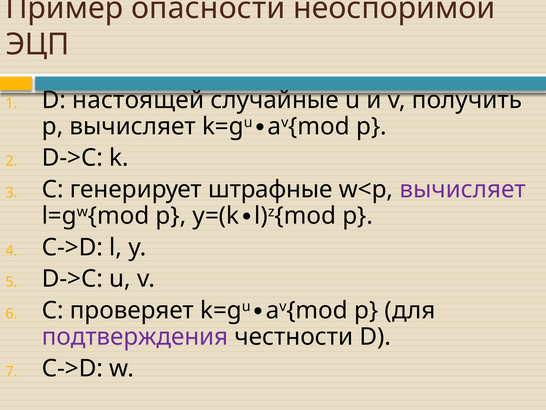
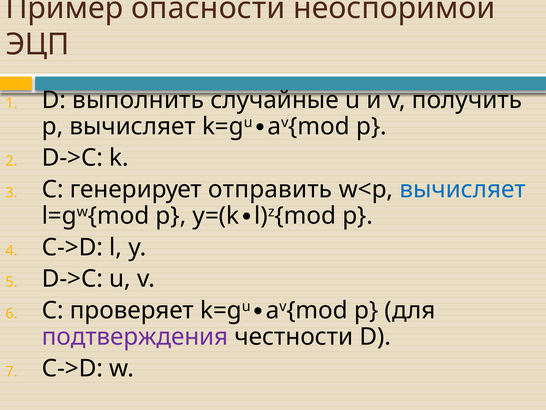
настоящей: настоящей -> выполнить
штрафные: штрафные -> отправить
вычисляет at (463, 189) colour: purple -> blue
